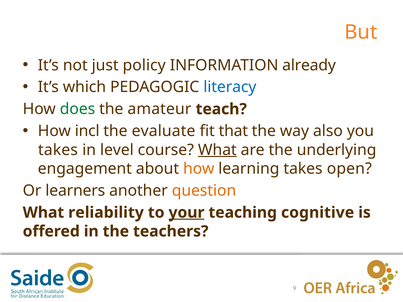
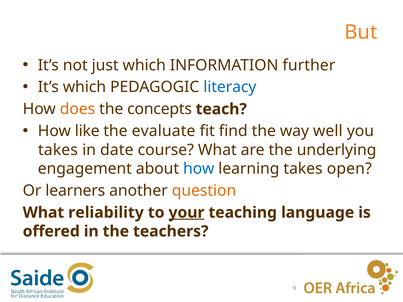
just policy: policy -> which
already: already -> further
does colour: green -> orange
amateur: amateur -> concepts
incl: incl -> like
that: that -> find
also: also -> well
level: level -> date
What at (217, 150) underline: present -> none
how at (199, 169) colour: orange -> blue
cognitive: cognitive -> language
